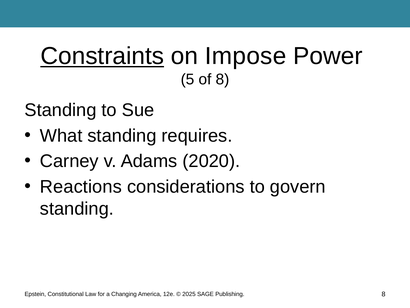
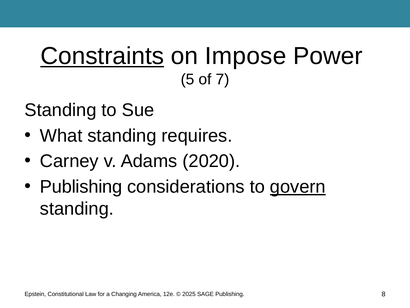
of 8: 8 -> 7
Reactions at (81, 186): Reactions -> Publishing
govern underline: none -> present
